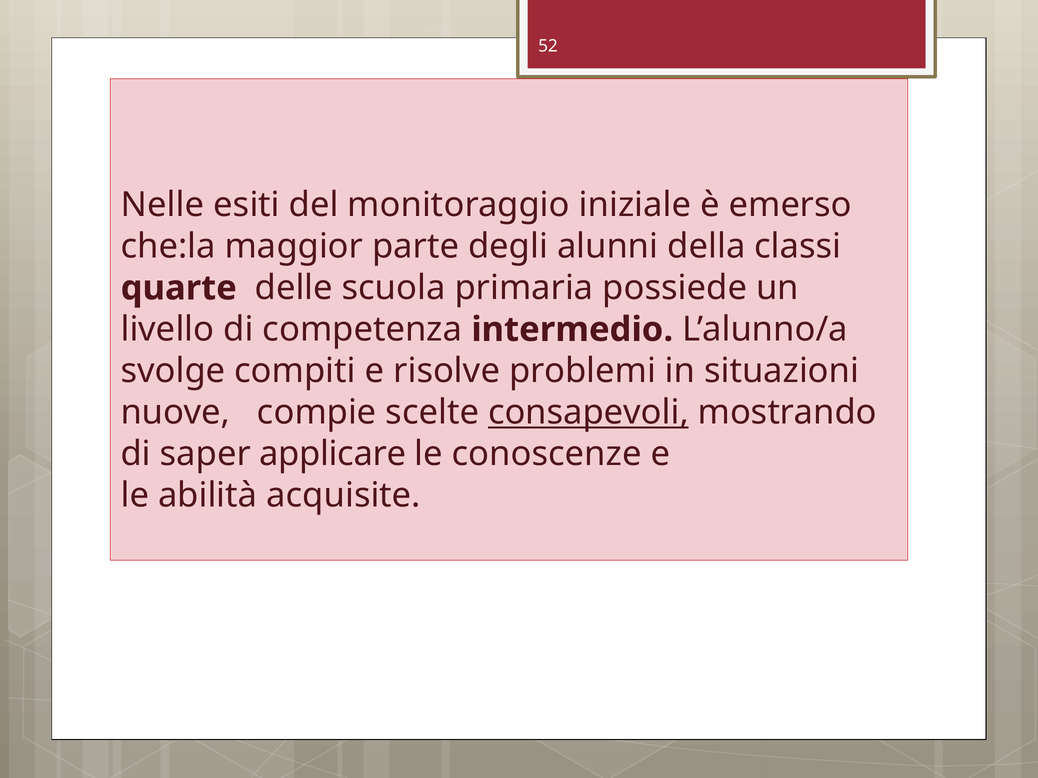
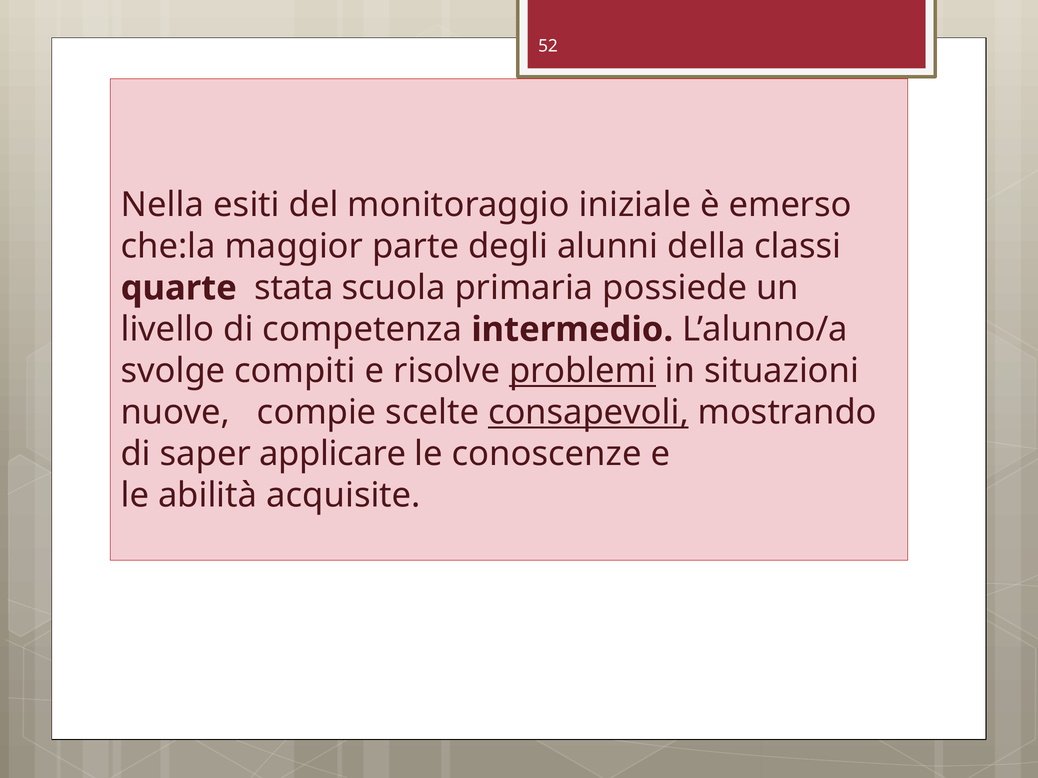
Nelle: Nelle -> Nella
delle: delle -> stata
problemi underline: none -> present
